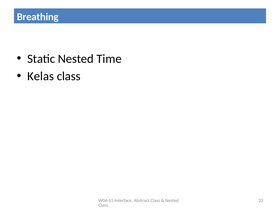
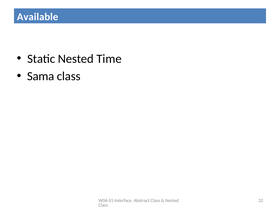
Breathing: Breathing -> Available
Kelas: Kelas -> Sama
